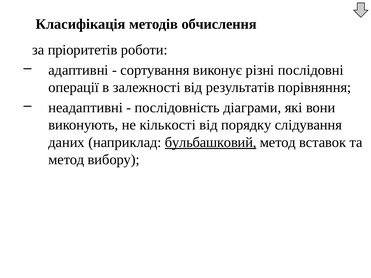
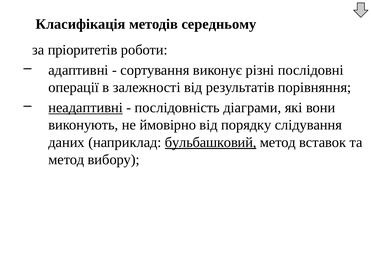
обчислення: обчислення -> середньому
неадаптивні underline: none -> present
кількості: кількості -> ймовірно
